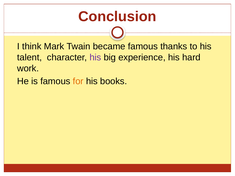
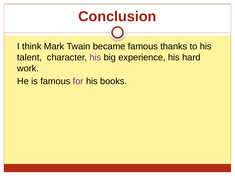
for colour: orange -> purple
